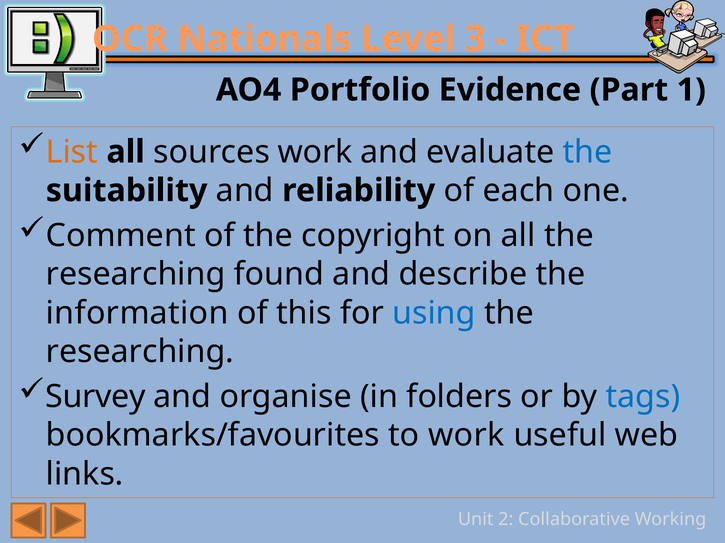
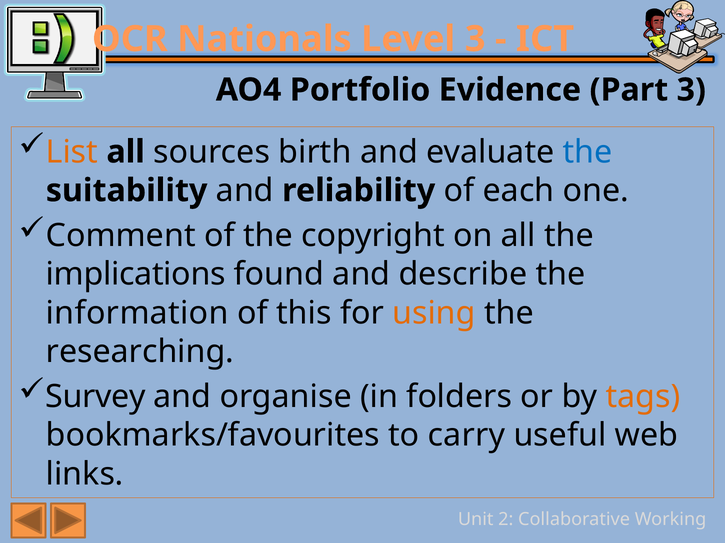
Part 1: 1 -> 3
sources work: work -> birth
researching at (136, 275): researching -> implications
using colour: blue -> orange
tags colour: blue -> orange
to work: work -> carry
